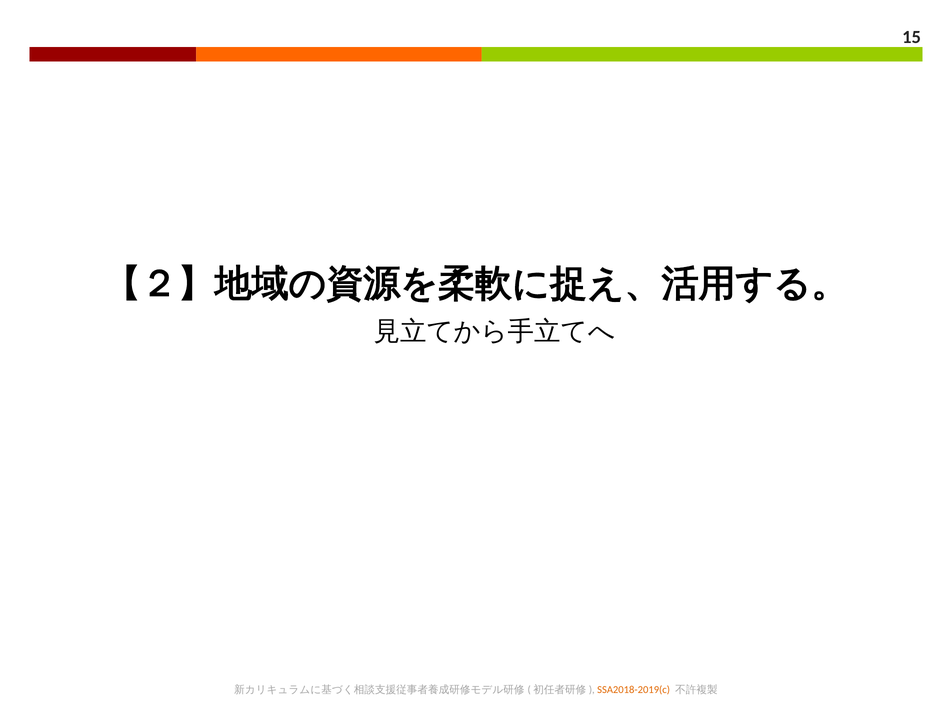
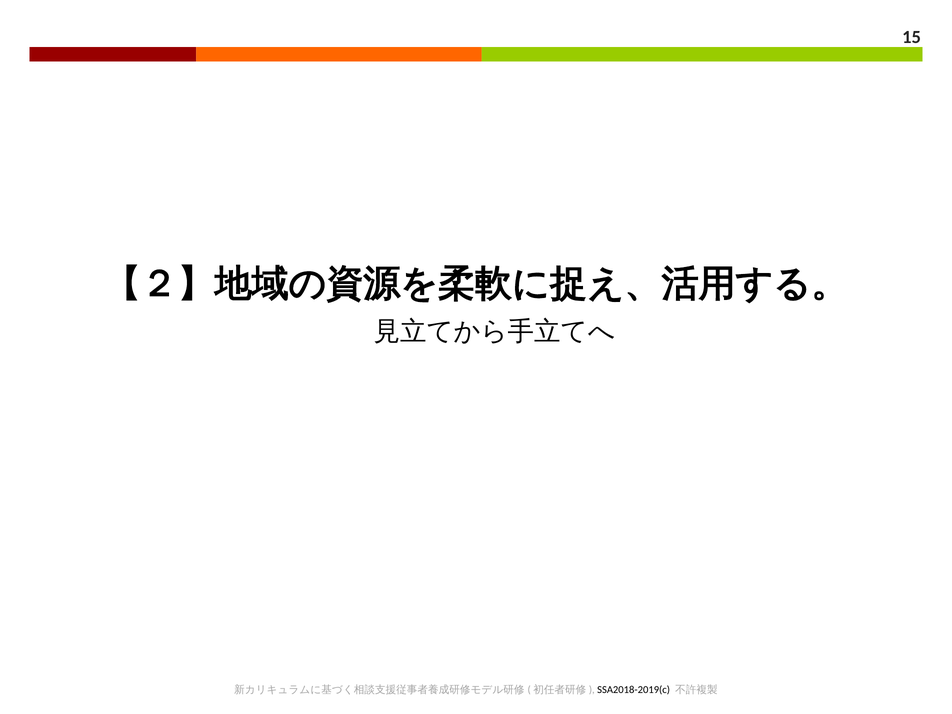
SSA2018-2019(c colour: orange -> black
